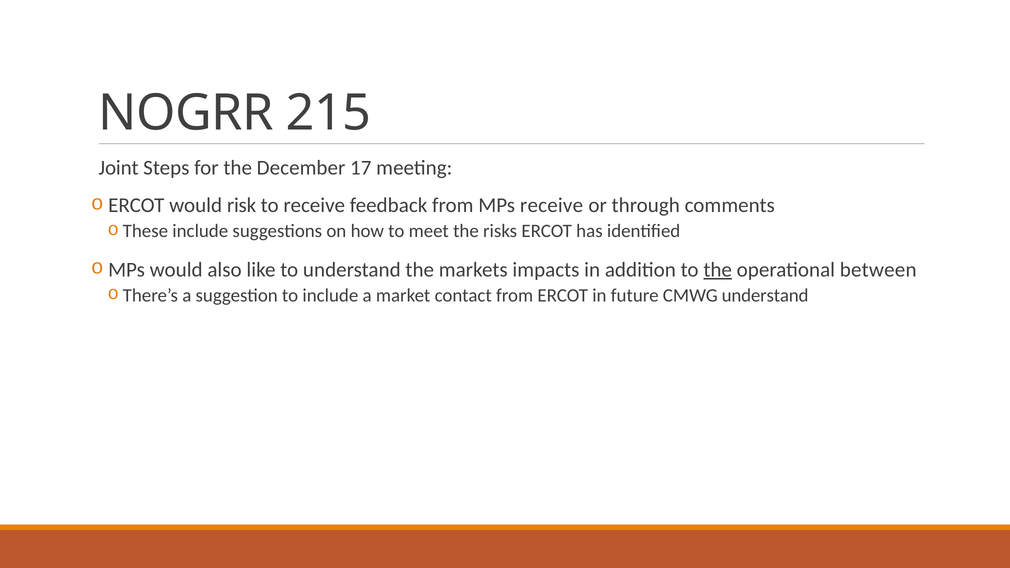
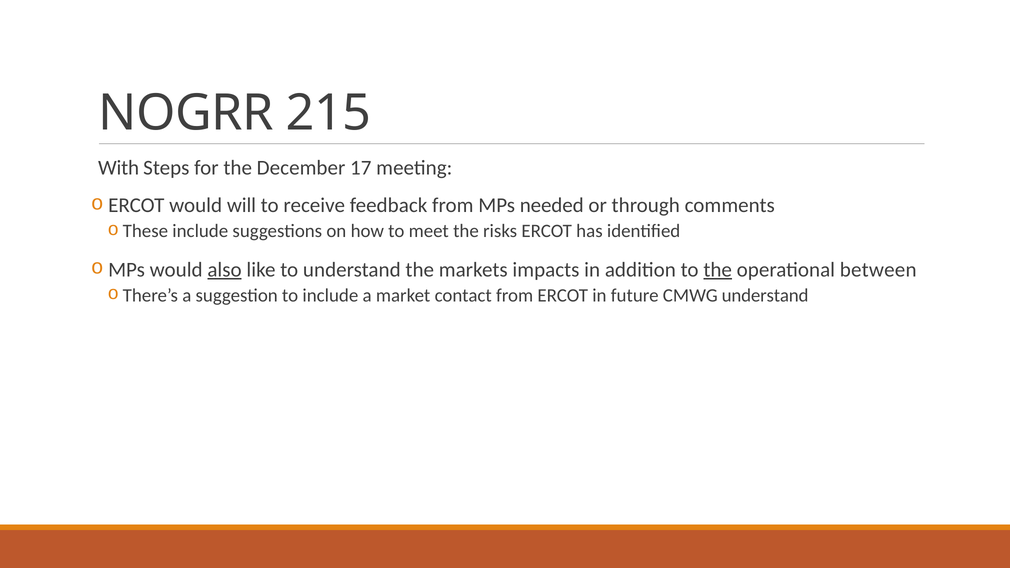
Joint: Joint -> With
risk: risk -> will
MPs receive: receive -> needed
also underline: none -> present
